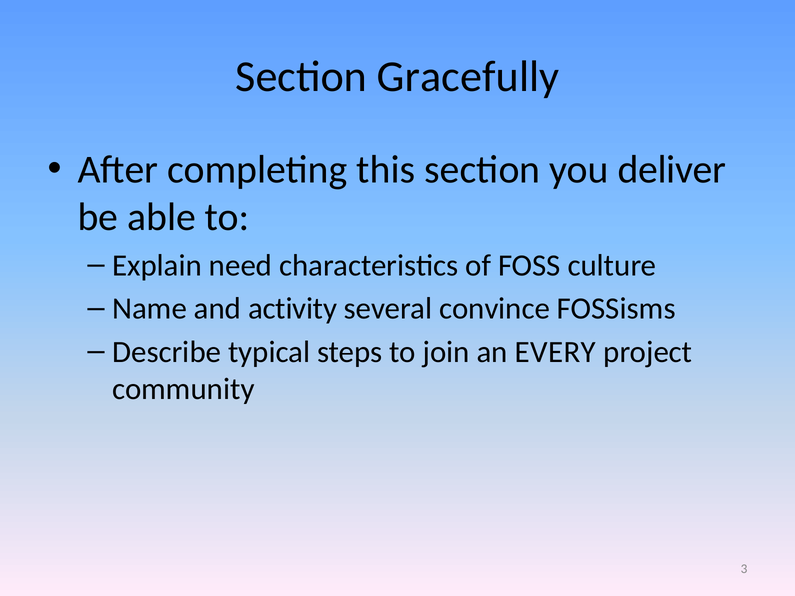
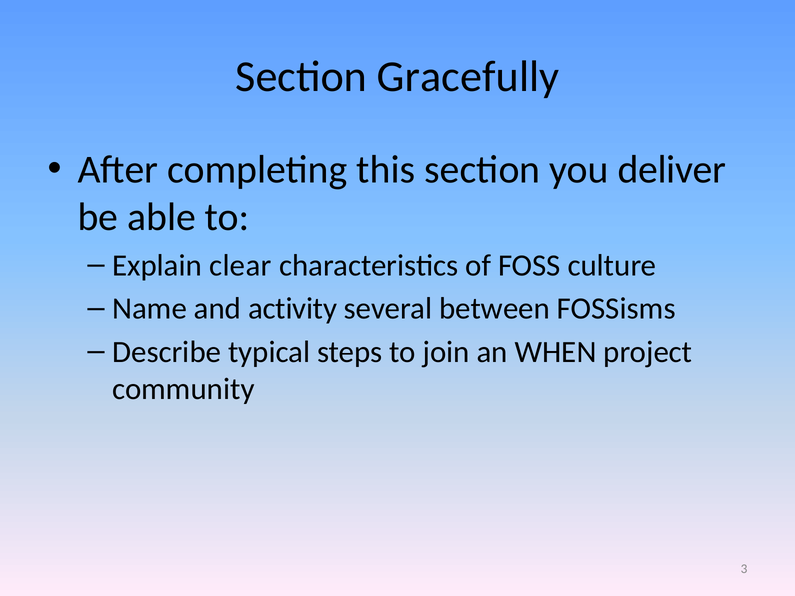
need: need -> clear
convince: convince -> between
EVERY: EVERY -> WHEN
